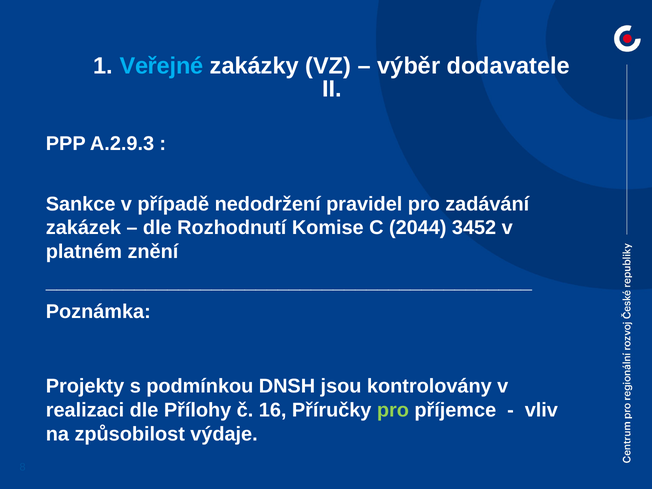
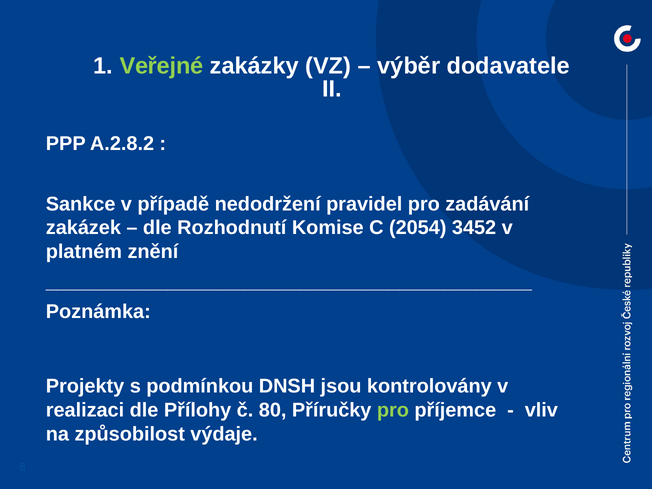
Veřejné colour: light blue -> light green
A.2.9.3: A.2.9.3 -> A.2.8.2
2044: 2044 -> 2054
16: 16 -> 80
